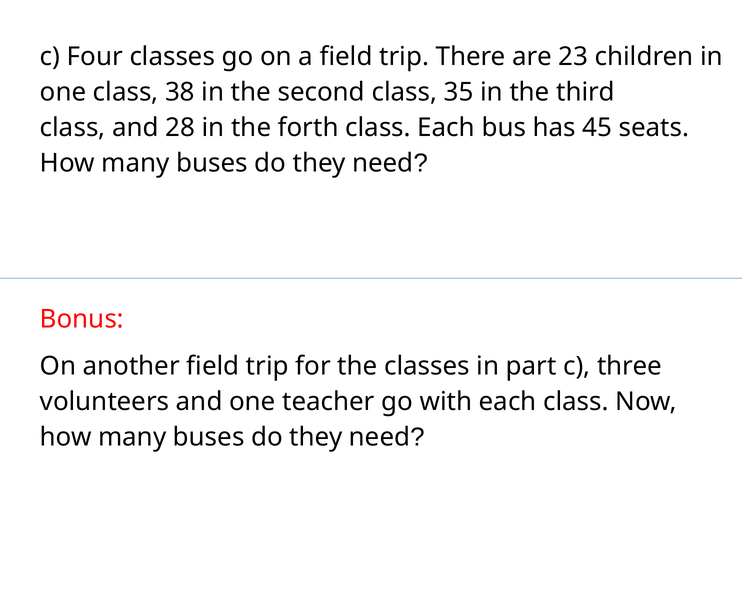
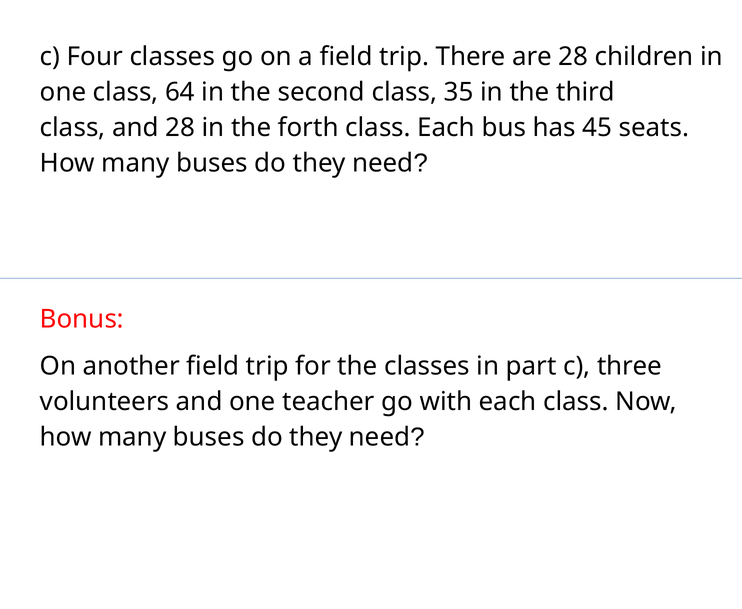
are 23: 23 -> 28
38: 38 -> 64
